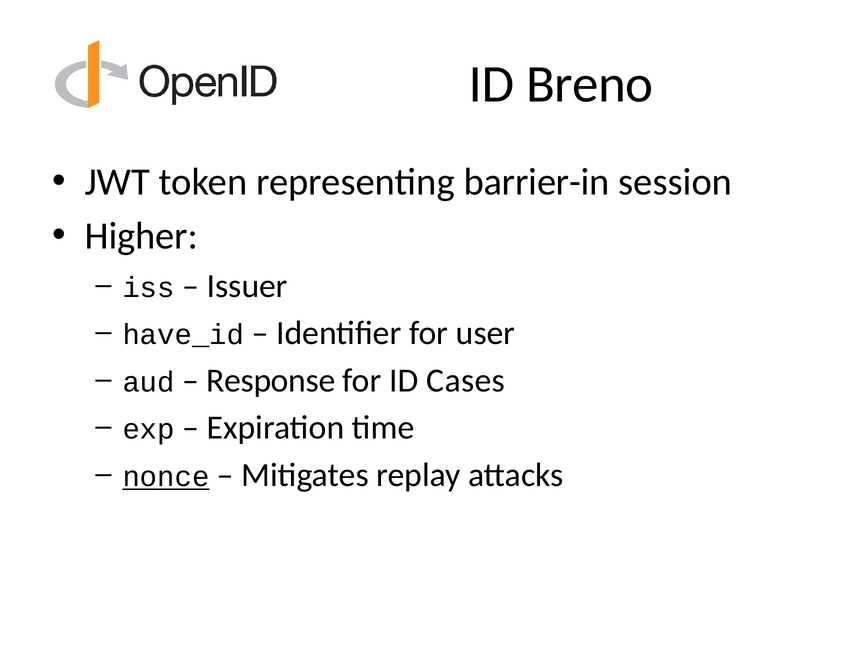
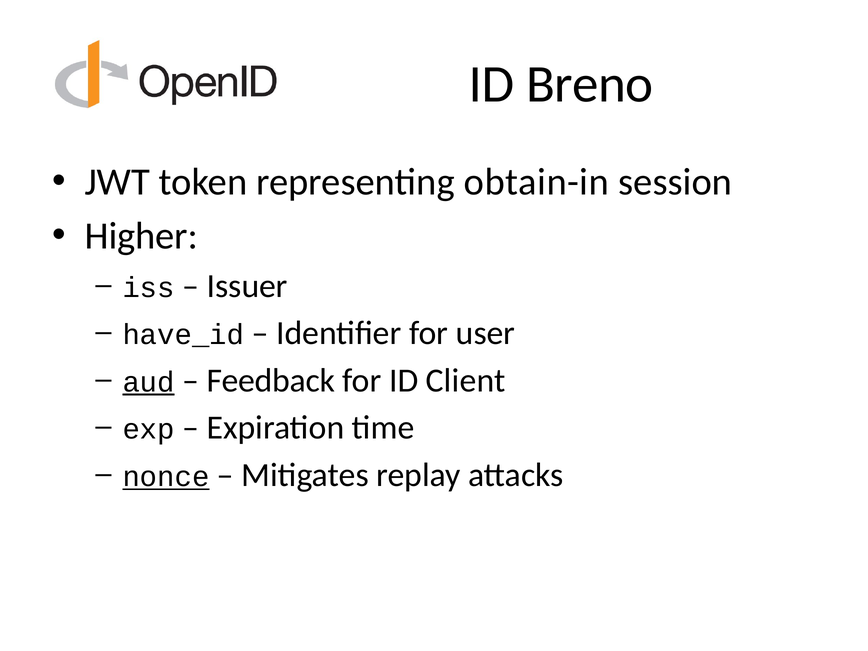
barrier-in: barrier-in -> obtain-in
aud underline: none -> present
Response: Response -> Feedback
Cases: Cases -> Client
